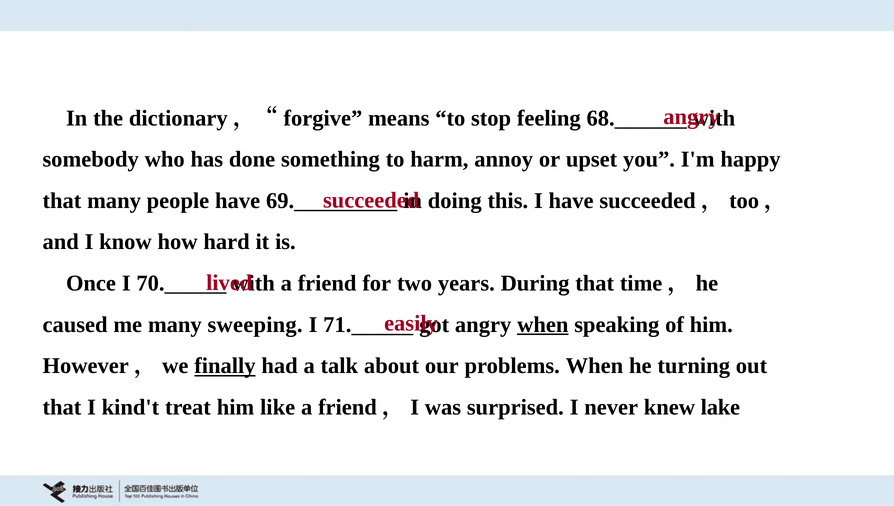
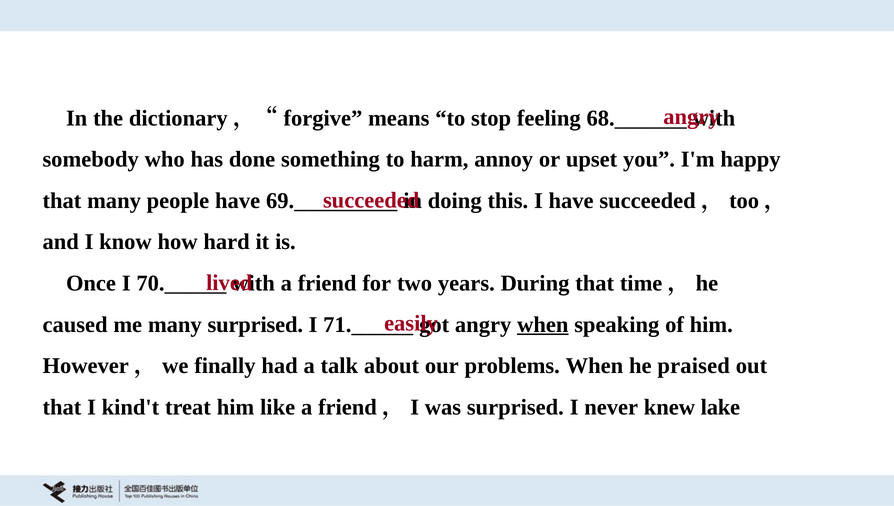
many sweeping: sweeping -> surprised
finally underline: present -> none
turning: turning -> praised
